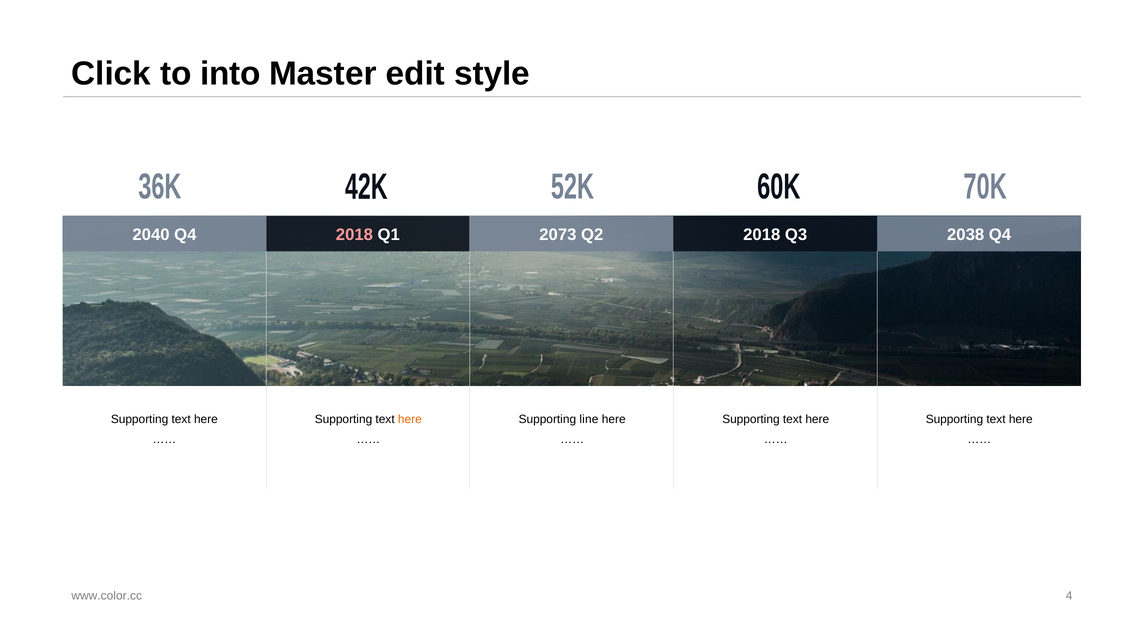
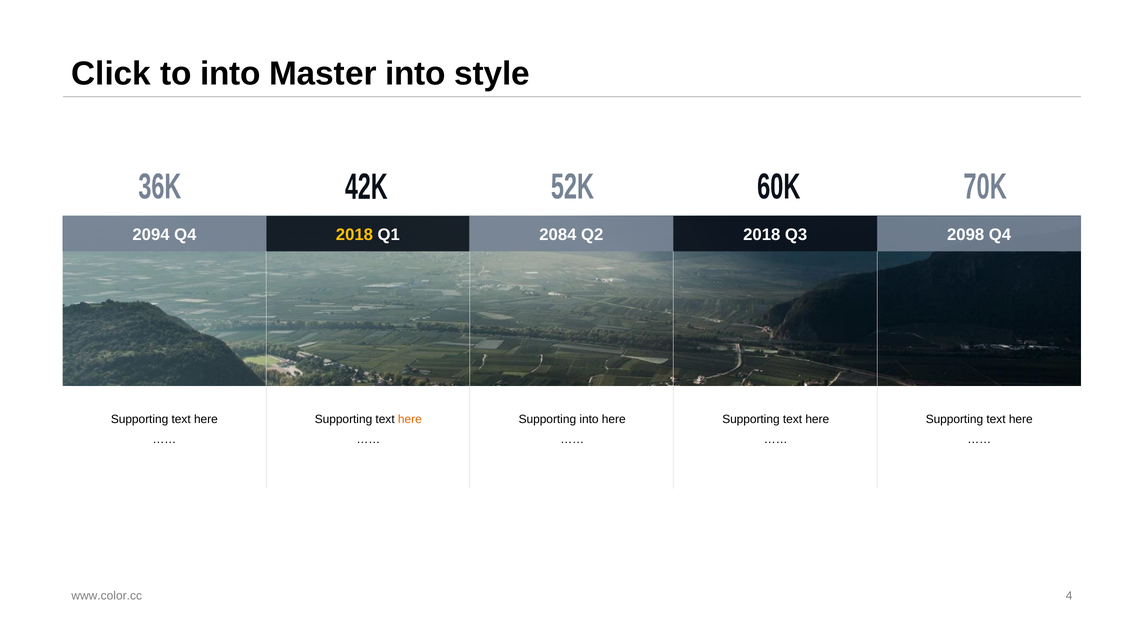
Master edit: edit -> into
2040: 2040 -> 2094
2018 at (354, 235) colour: pink -> yellow
2073: 2073 -> 2084
2038: 2038 -> 2098
Supporting line: line -> into
